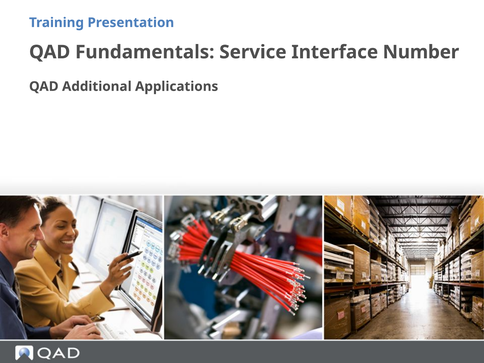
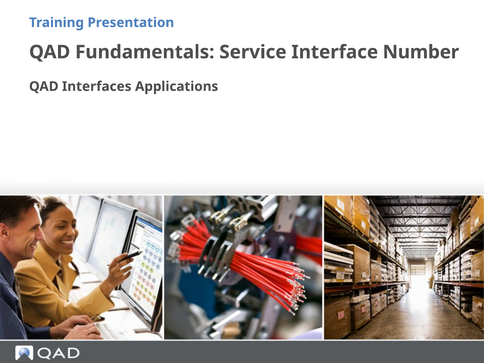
Additional: Additional -> Interfaces
